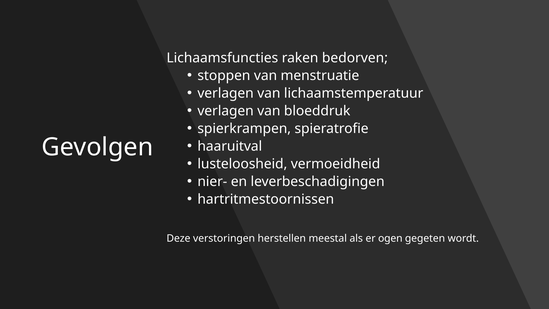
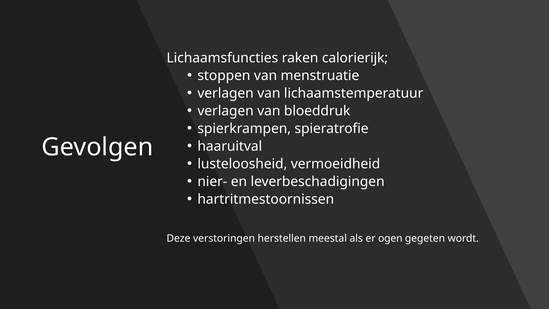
bedorven: bedorven -> calorierijk
